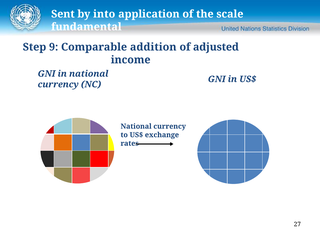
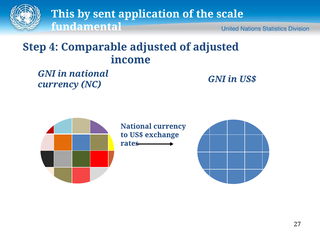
Sent: Sent -> This
into: into -> sent
9: 9 -> 4
Comparable addition: addition -> adjusted
